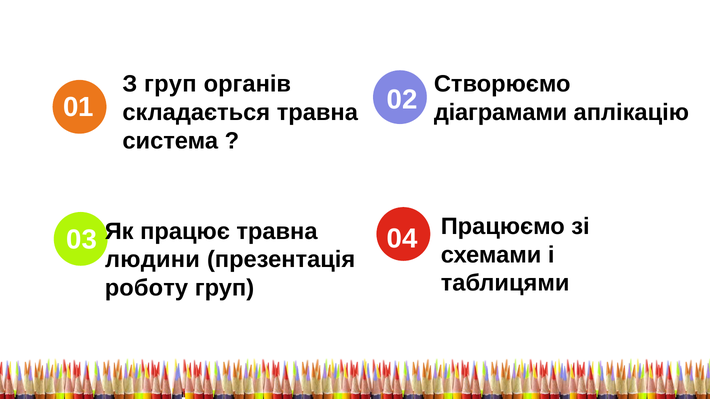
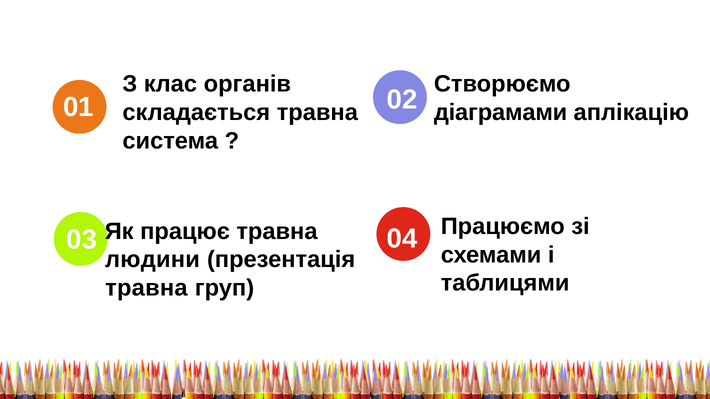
З груп: груп -> клас
роботу at (146, 288): роботу -> травна
